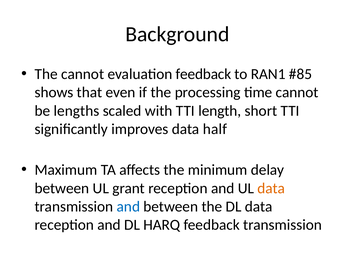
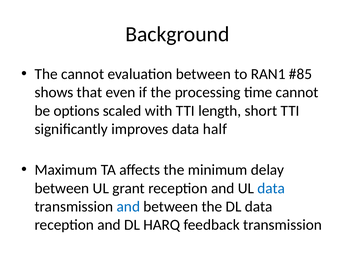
evaluation feedback: feedback -> between
lengths: lengths -> options
data at (271, 188) colour: orange -> blue
